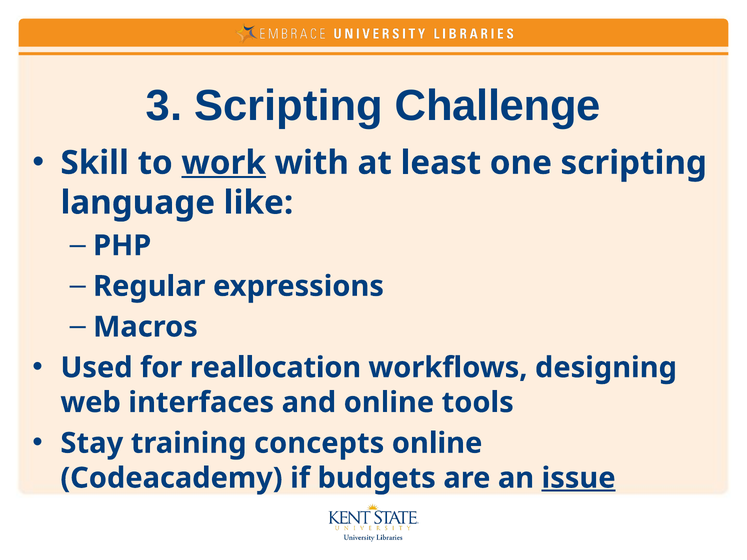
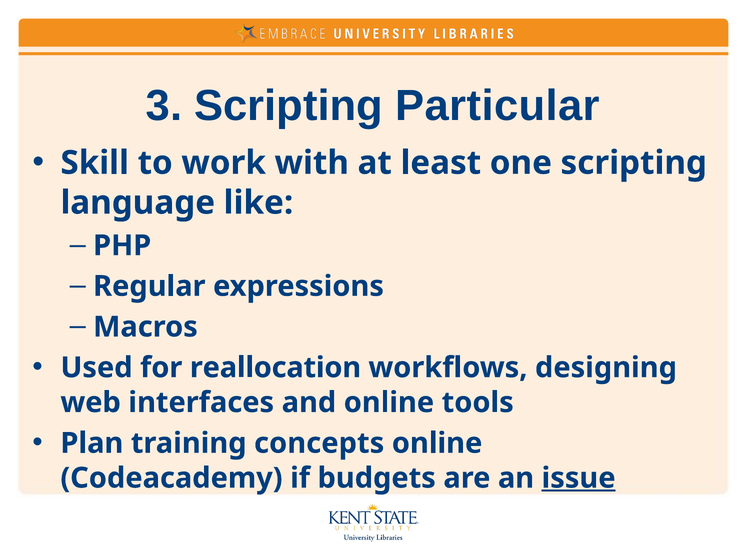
Challenge: Challenge -> Particular
work underline: present -> none
Stay: Stay -> Plan
